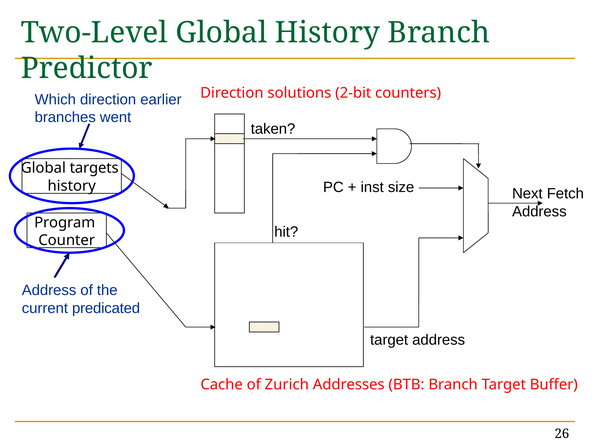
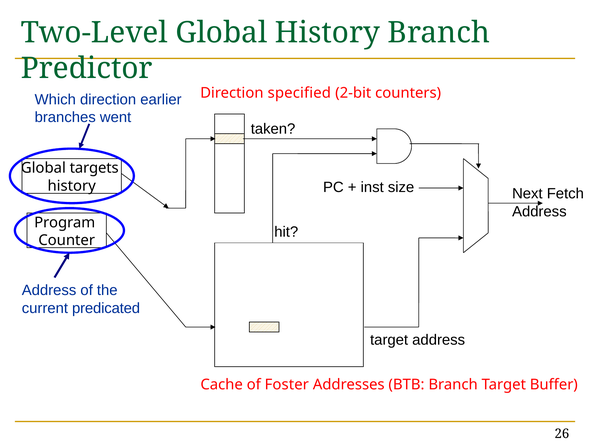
solutions: solutions -> specified
Zurich: Zurich -> Foster
